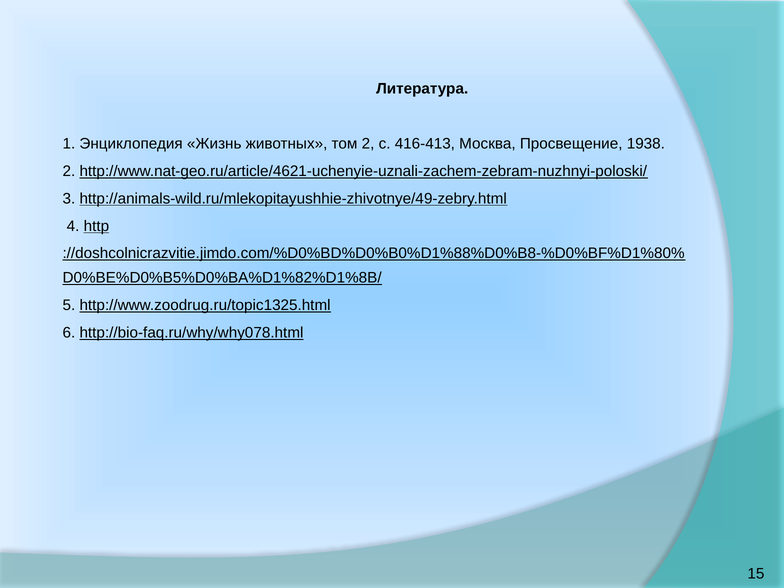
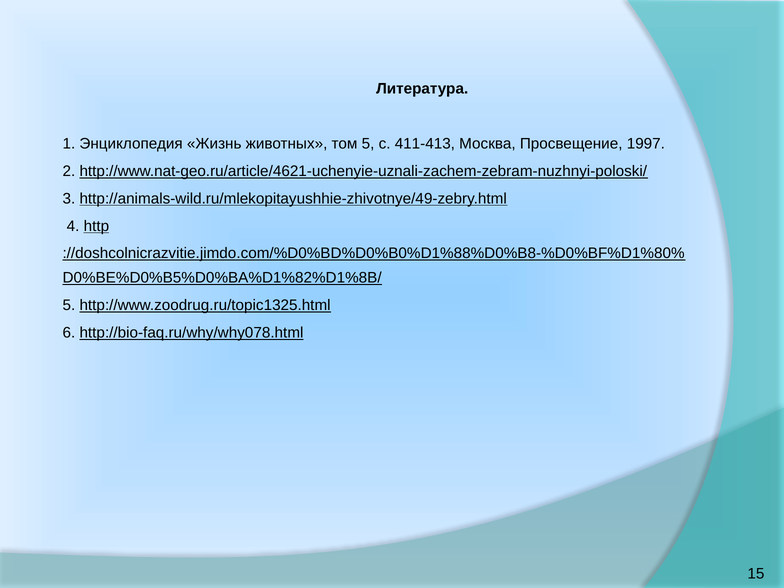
том 2: 2 -> 5
416-413: 416-413 -> 411-413
1938: 1938 -> 1997
